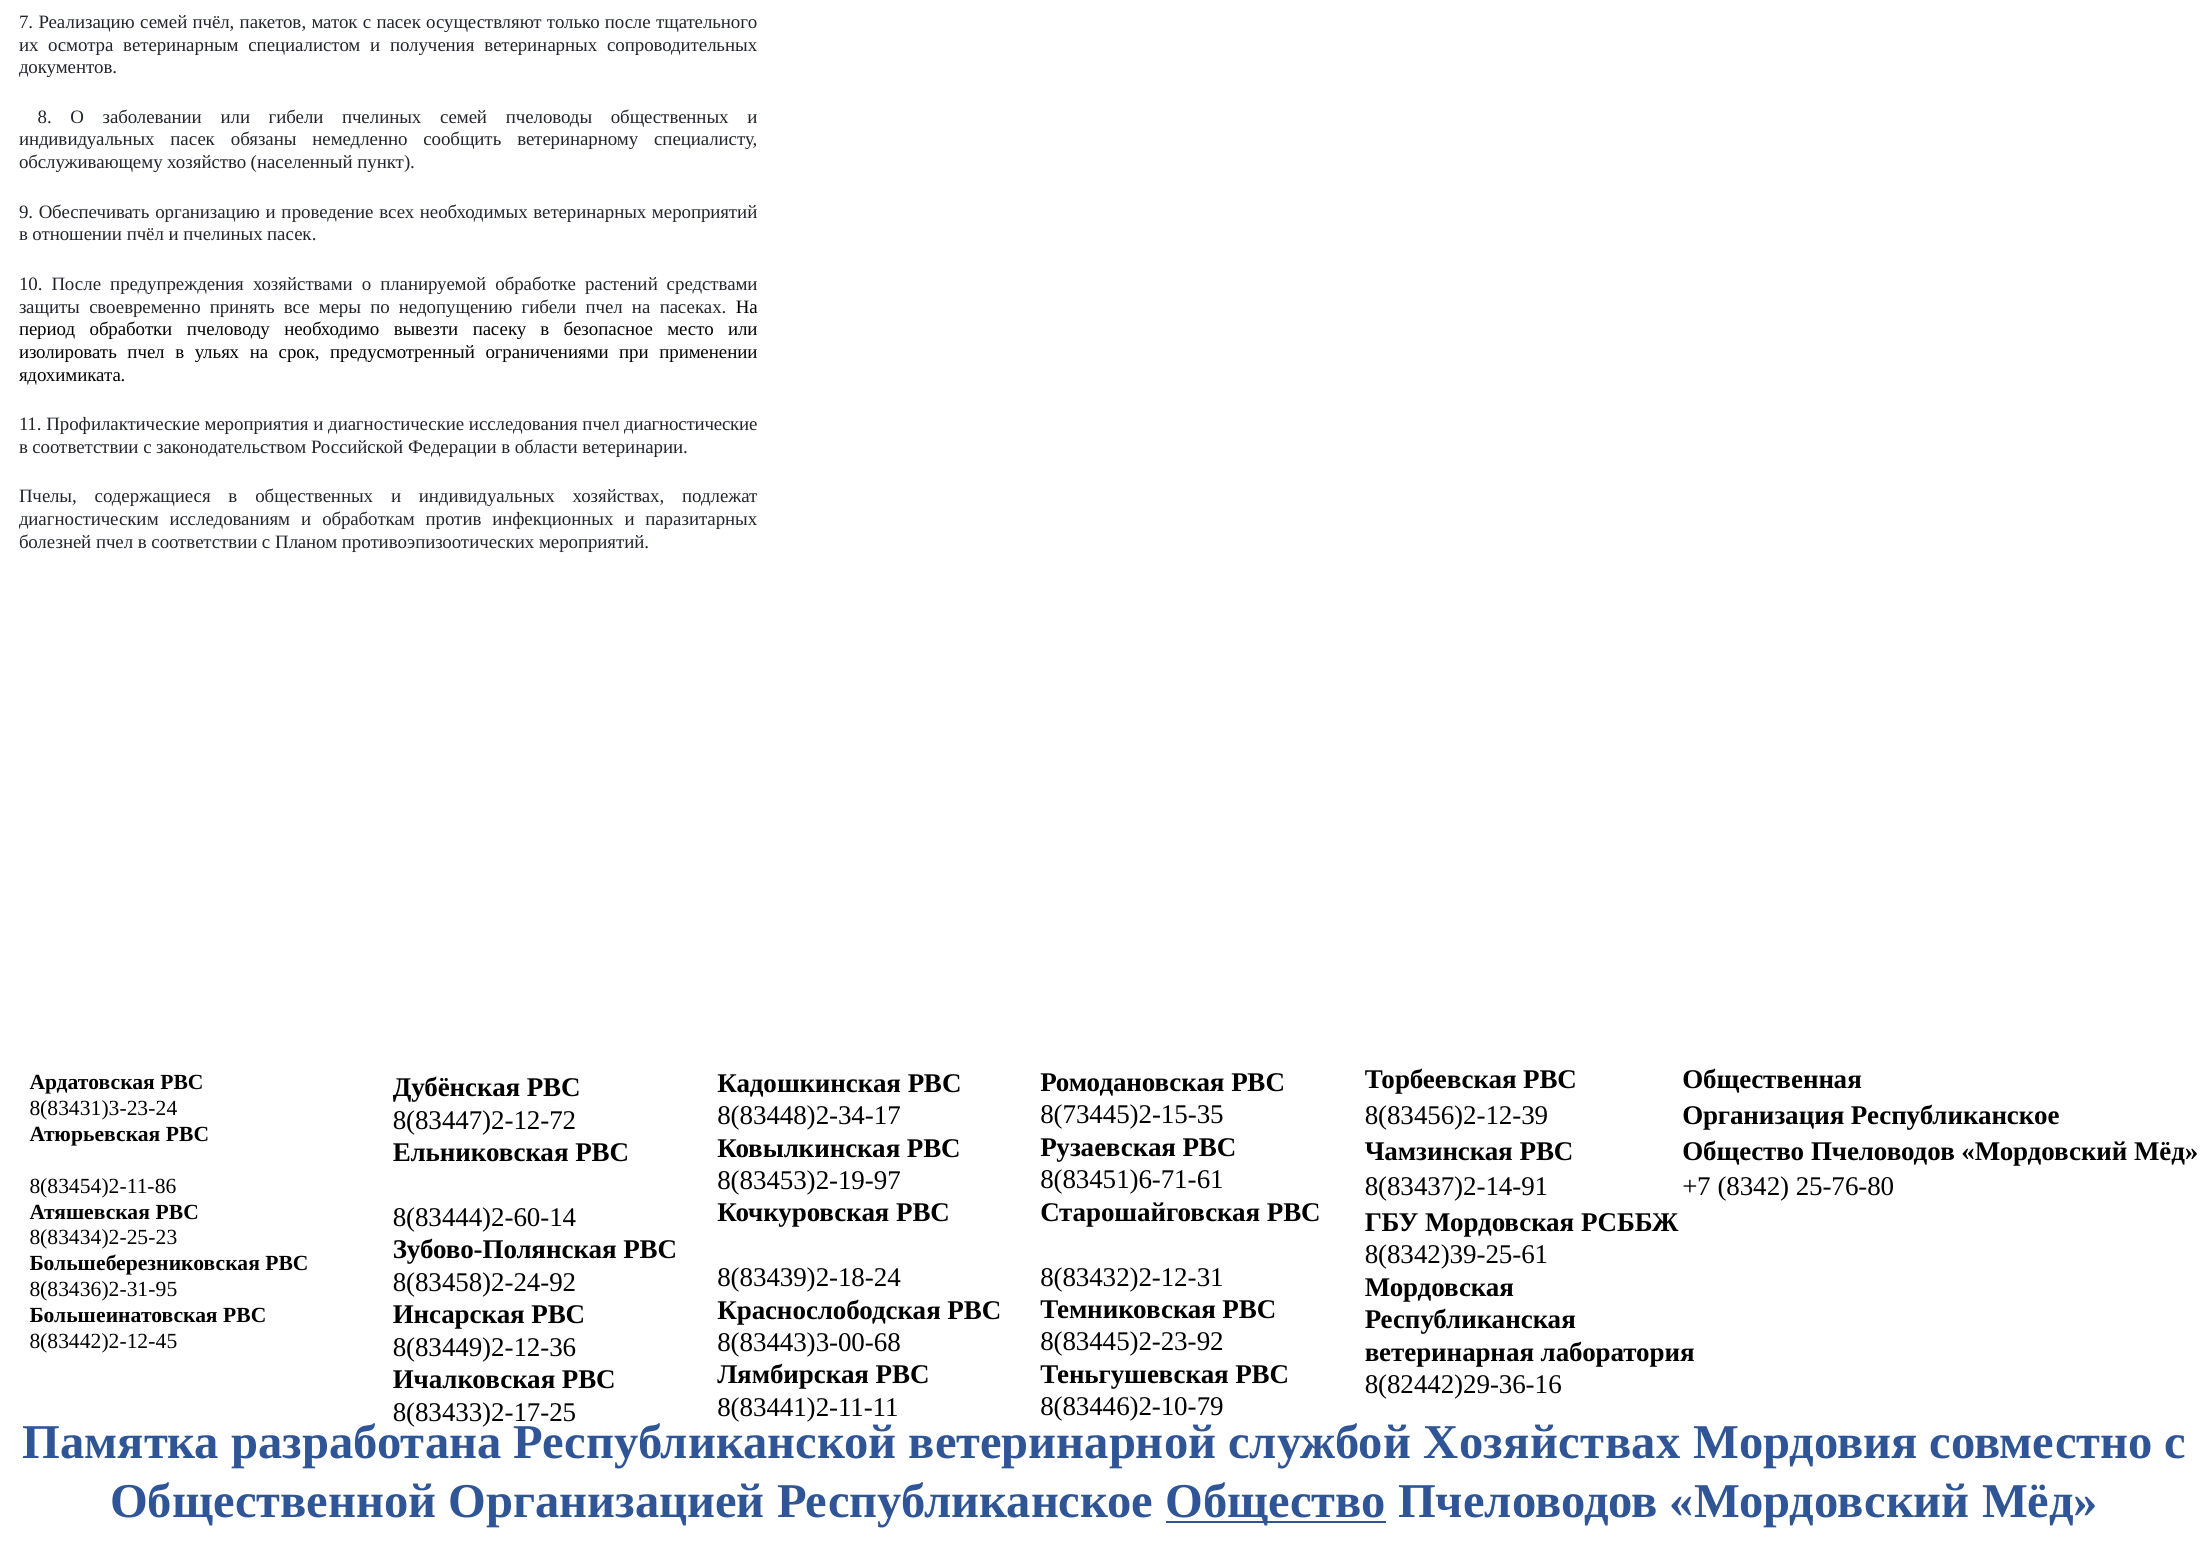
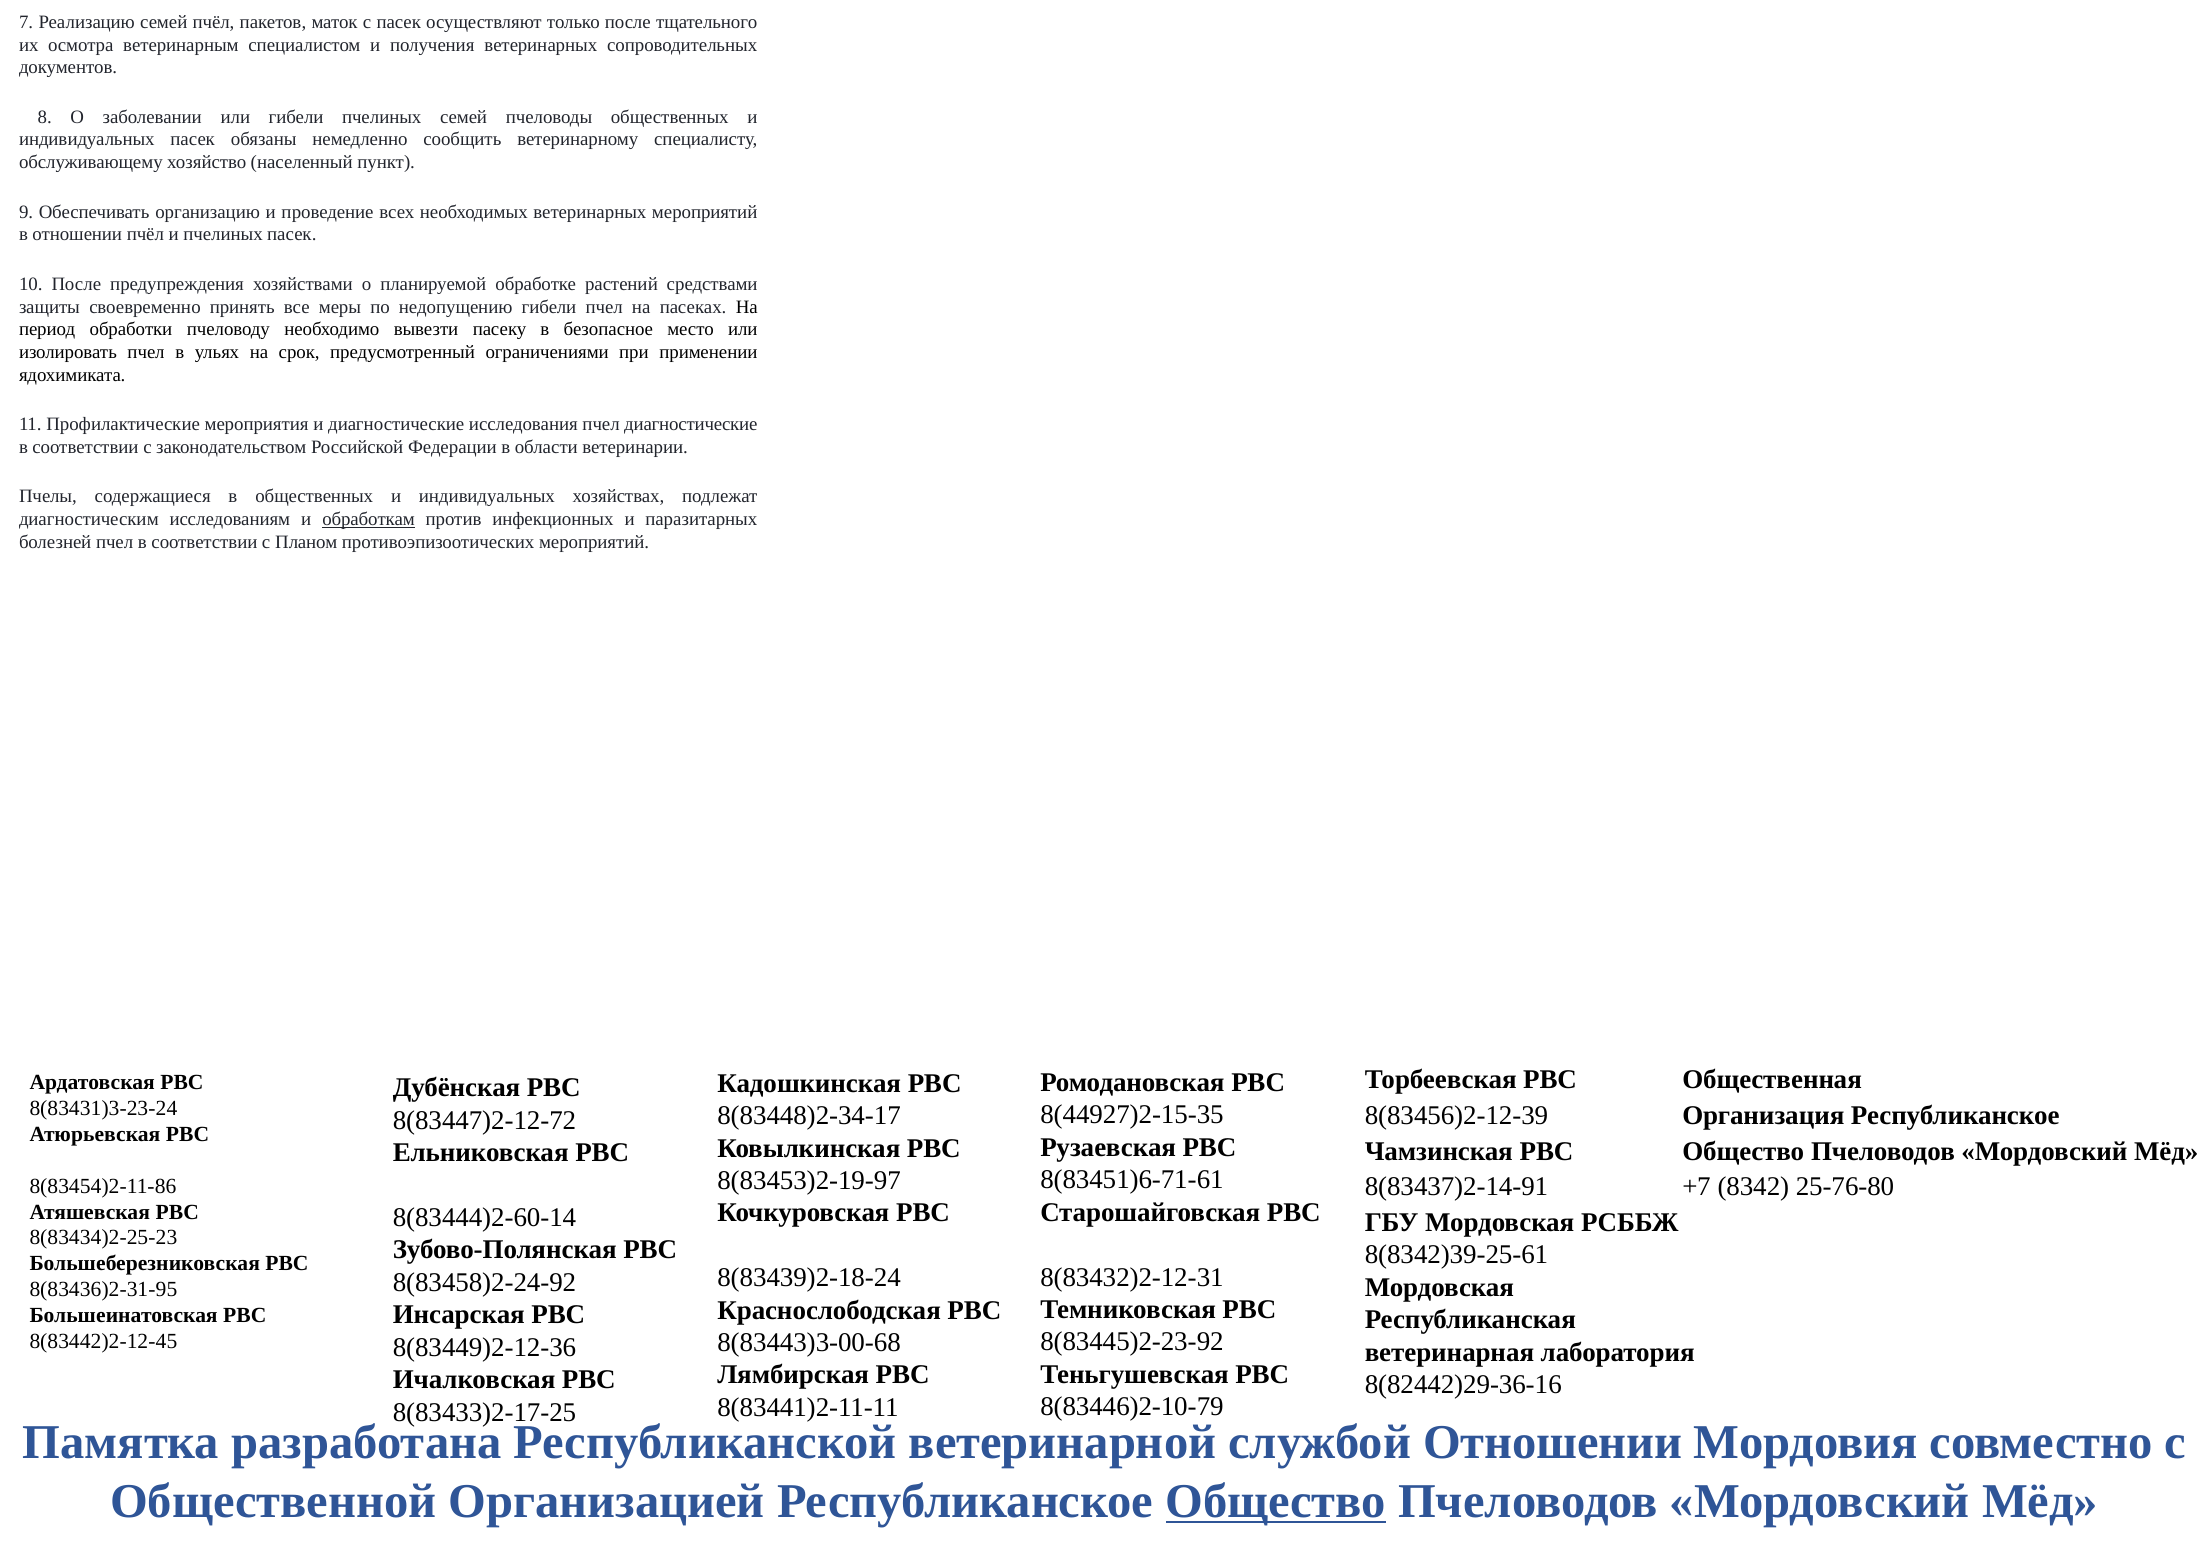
обработкам underline: none -> present
8(73445)2-15-35: 8(73445)2-15-35 -> 8(44927)2-15-35
службой Хозяйствах: Хозяйствах -> Отношении
